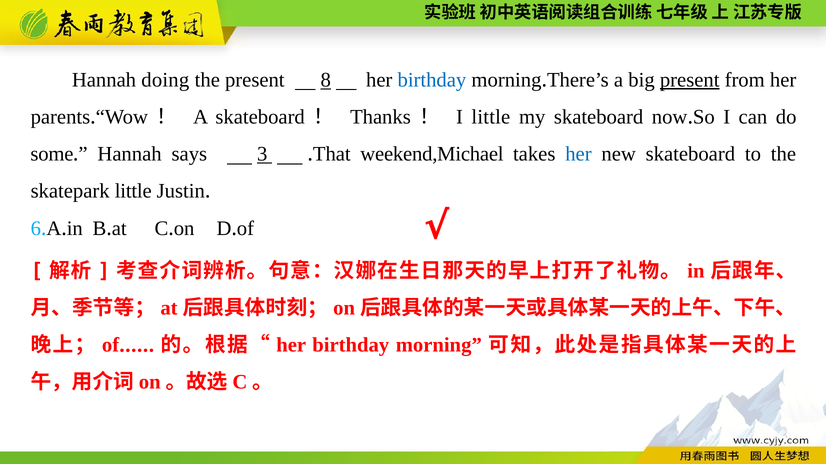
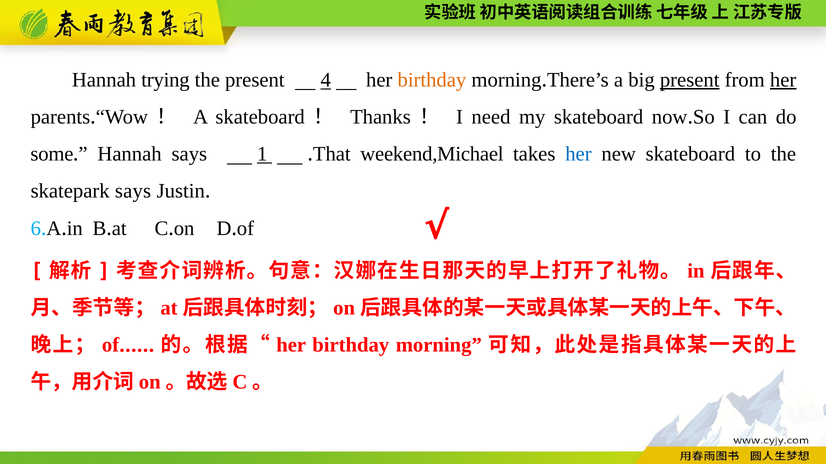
doing: doing -> trying
8: 8 -> 4
birthday at (432, 80) colour: blue -> orange
her at (783, 80) underline: none -> present
I little: little -> need
3: 3 -> 1
skatepark little: little -> says
